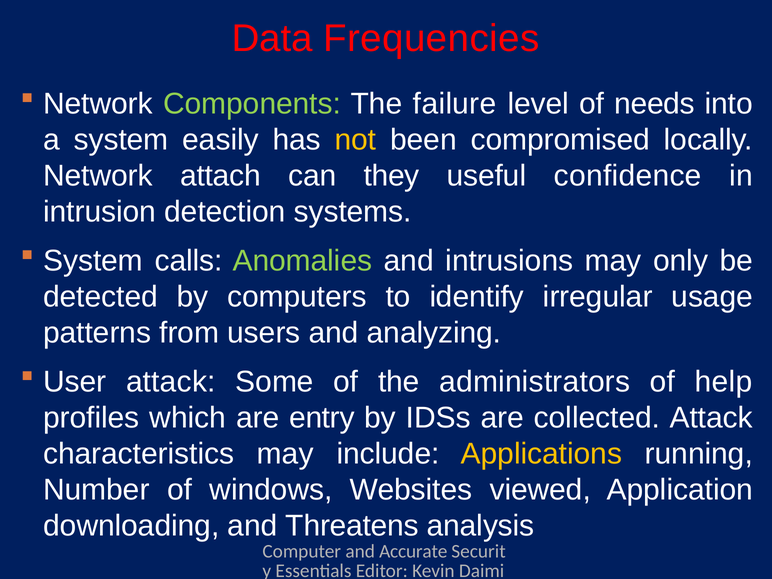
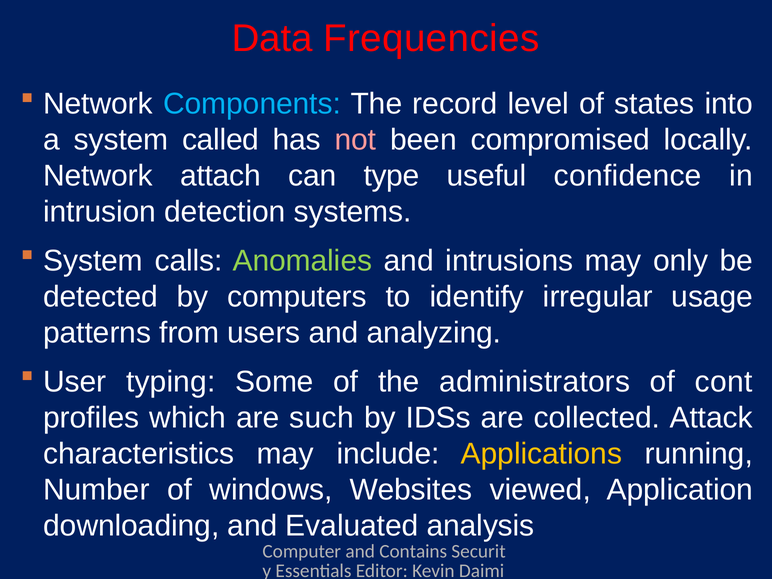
Components colour: light green -> light blue
failure: failure -> record
needs: needs -> states
easily: easily -> called
not colour: yellow -> pink
they: they -> type
User attack: attack -> typing
help: help -> cont
entry: entry -> such
Threatens: Threatens -> Evaluated
Accurate: Accurate -> Contains
